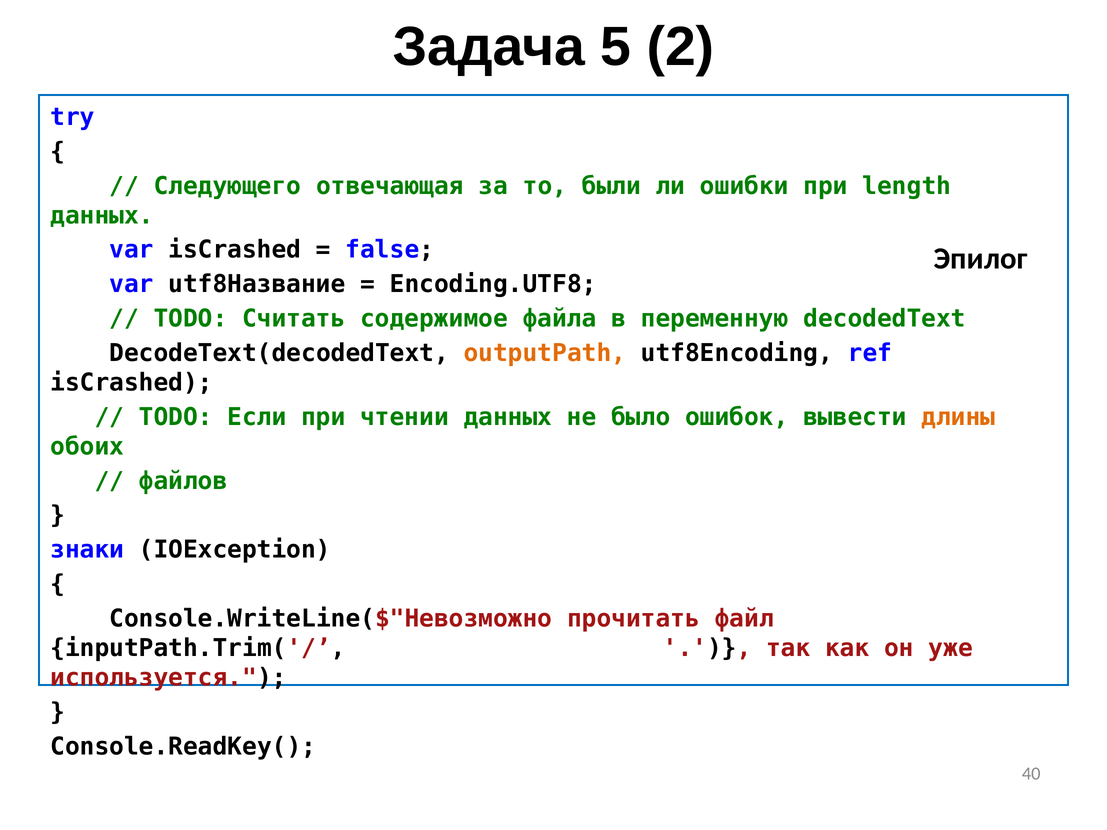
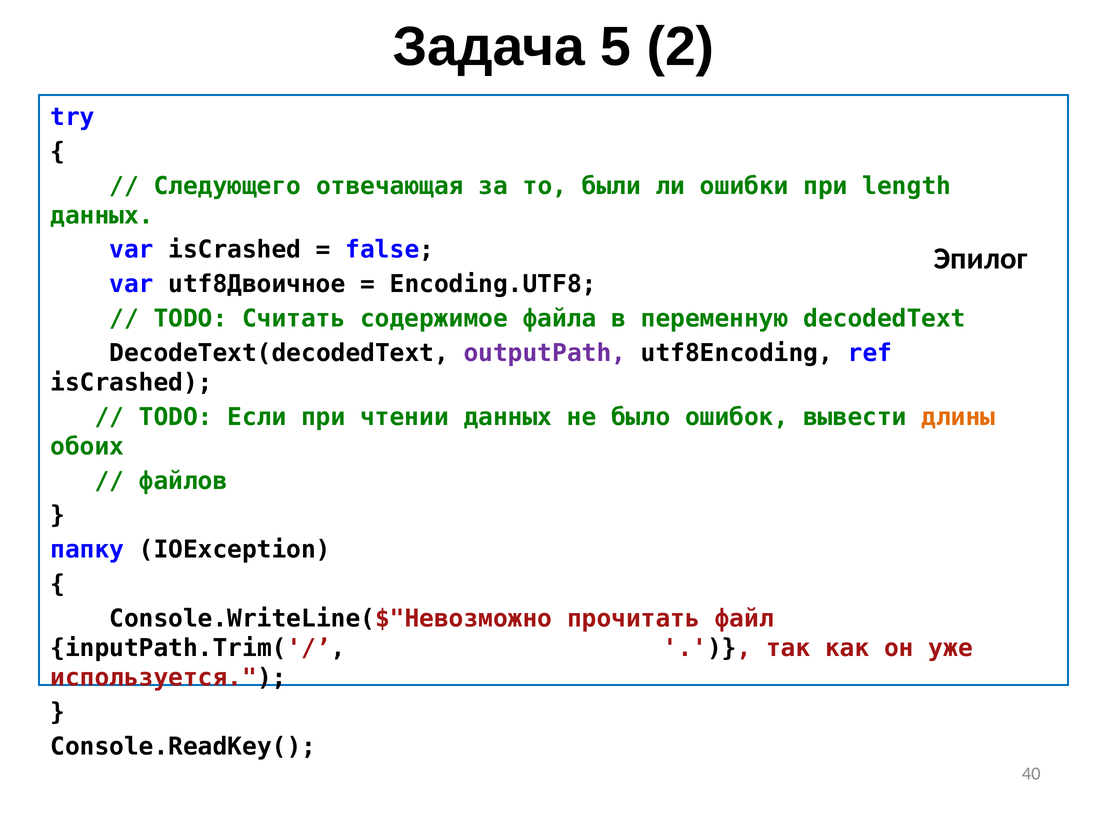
utf8Название: utf8Название -> utf8Двоичное
outputPath colour: orange -> purple
знаки: знаки -> папку
